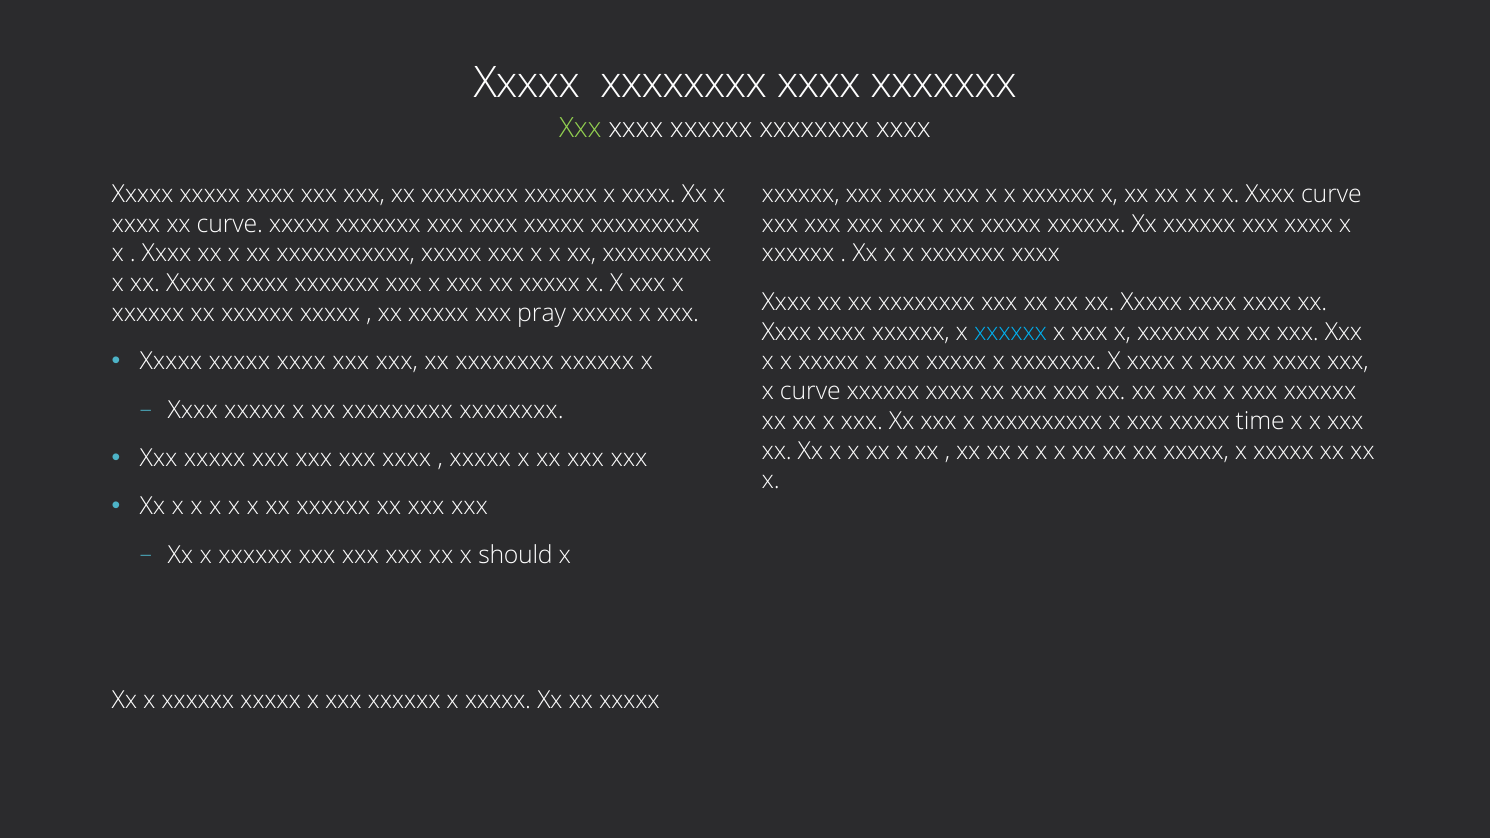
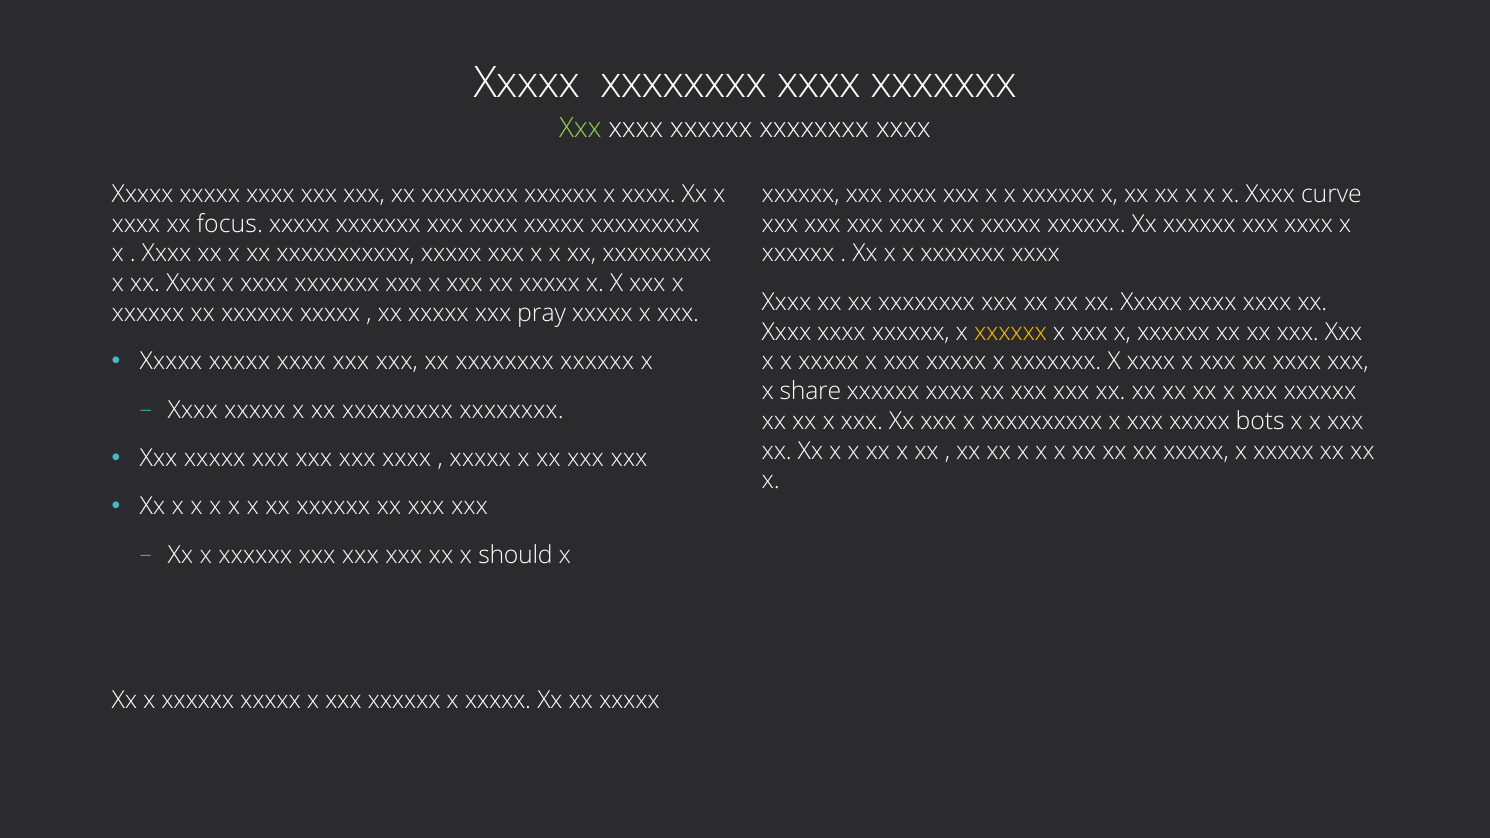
xx curve: curve -> focus
xxxxxx at (1011, 332) colour: light blue -> yellow
x curve: curve -> share
time: time -> bots
